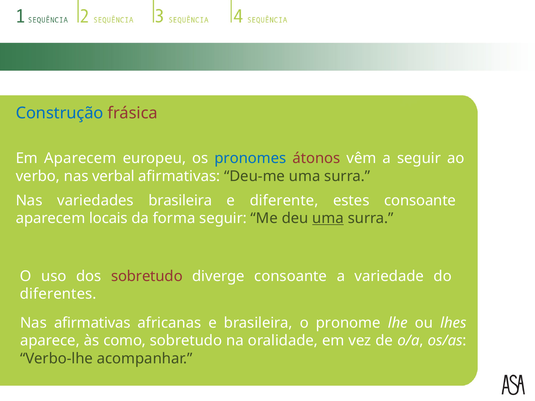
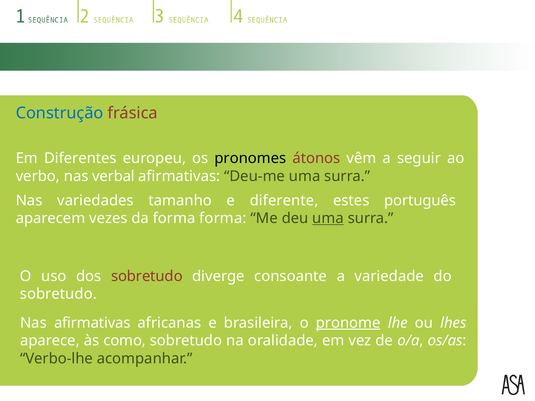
Em Aparecem: Aparecem -> Diferentes
pronomes colour: blue -> black
variedades brasileira: brasileira -> tamanho
estes consoante: consoante -> português
locais: locais -> vezes
forma seguir: seguir -> forma
diferentes at (58, 294): diferentes -> sobretudo
pronome underline: none -> present
